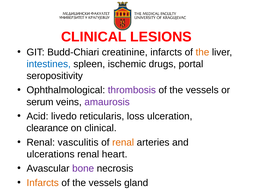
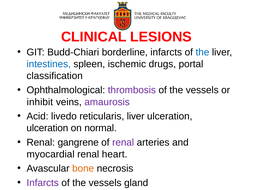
creatinine: creatinine -> borderline
the at (202, 52) colour: orange -> blue
seropositivity: seropositivity -> classification
serum: serum -> inhibit
reticularis loss: loss -> liver
clearance at (47, 128): clearance -> ulceration
on clinical: clinical -> normal
vasculitis: vasculitis -> gangrene
renal at (123, 142) colour: orange -> purple
ulcerations: ulcerations -> myocardial
bone colour: purple -> orange
Infarcts at (43, 183) colour: orange -> purple
